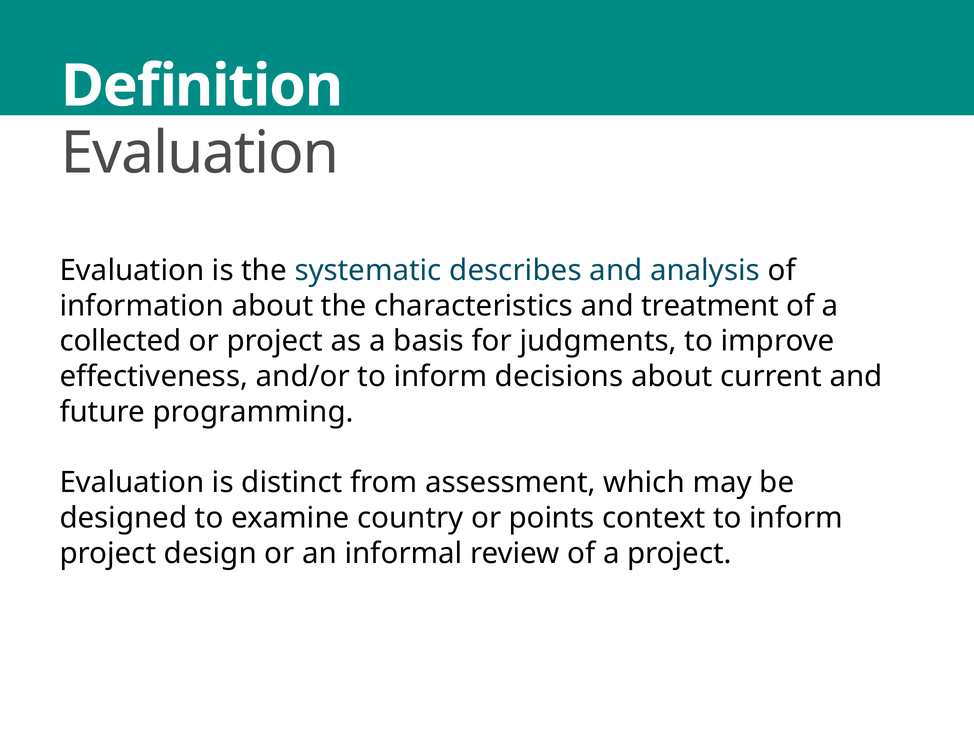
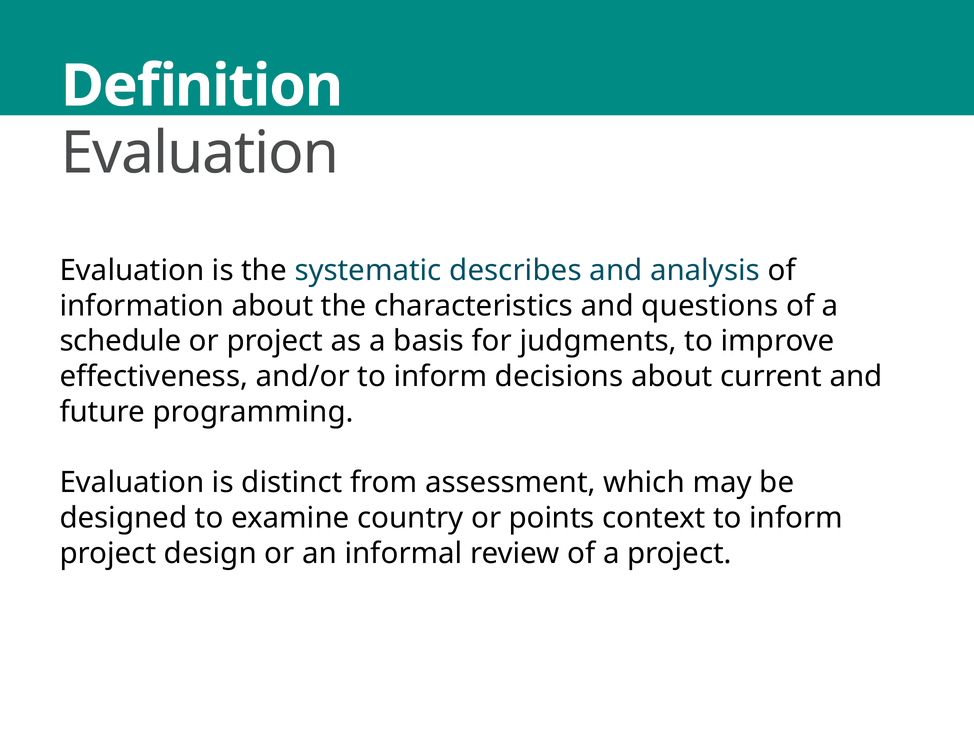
treatment: treatment -> questions
collected: collected -> schedule
